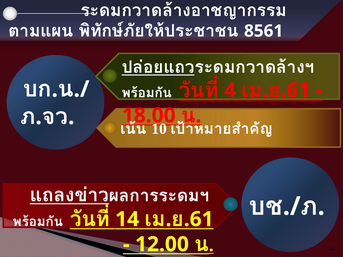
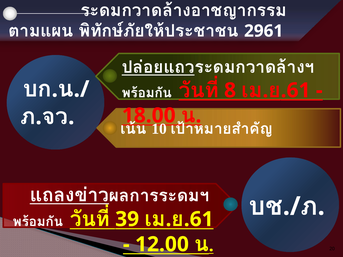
8561: 8561 -> 2961
4: 4 -> 8
14: 14 -> 39
